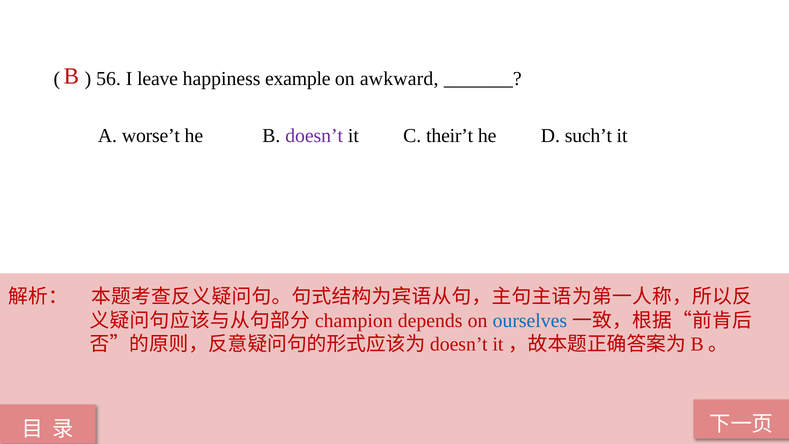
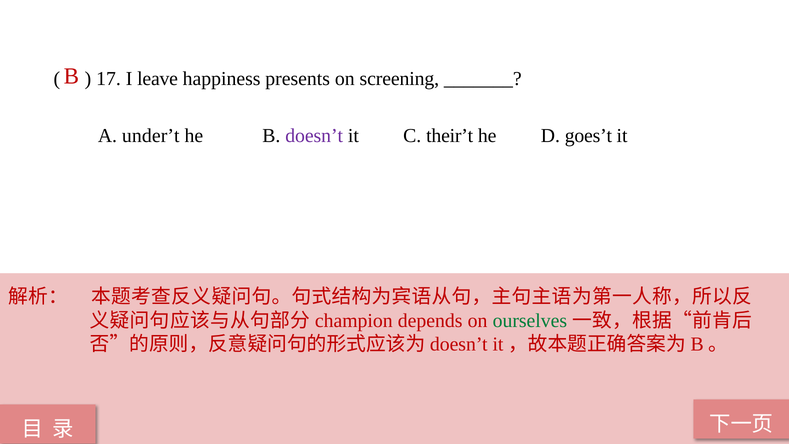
56: 56 -> 17
example: example -> presents
awkward: awkward -> screening
worse’t: worse’t -> under’t
such’t: such’t -> goes’t
ourselves colour: blue -> green
